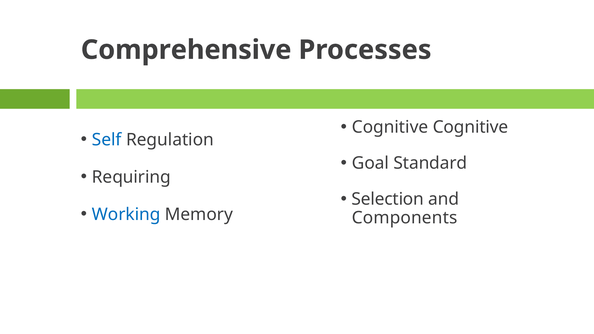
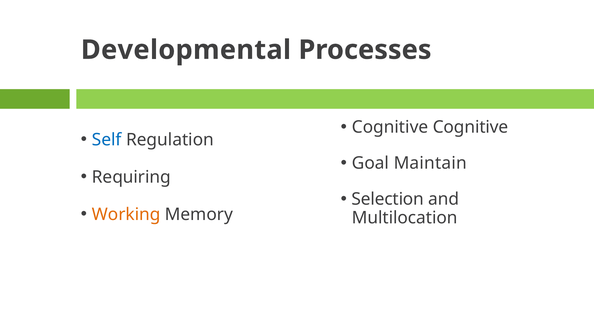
Comprehensive: Comprehensive -> Developmental
Standard: Standard -> Maintain
Working colour: blue -> orange
Components: Components -> Multilocation
